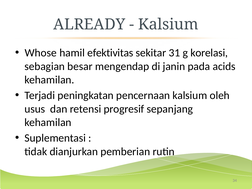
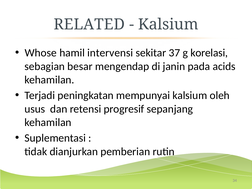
ALREADY: ALREADY -> RELATED
efektivitas: efektivitas -> intervensi
31: 31 -> 37
pencernaan: pencernaan -> mempunyai
